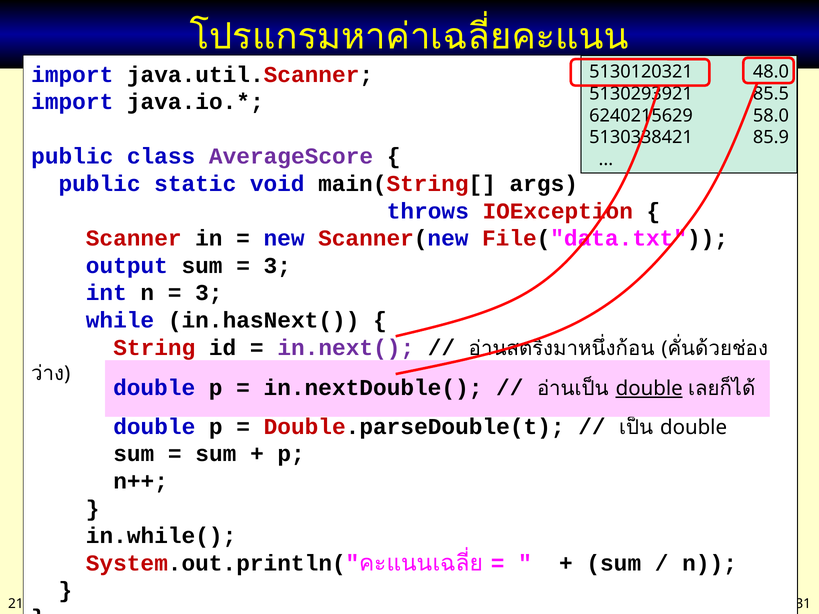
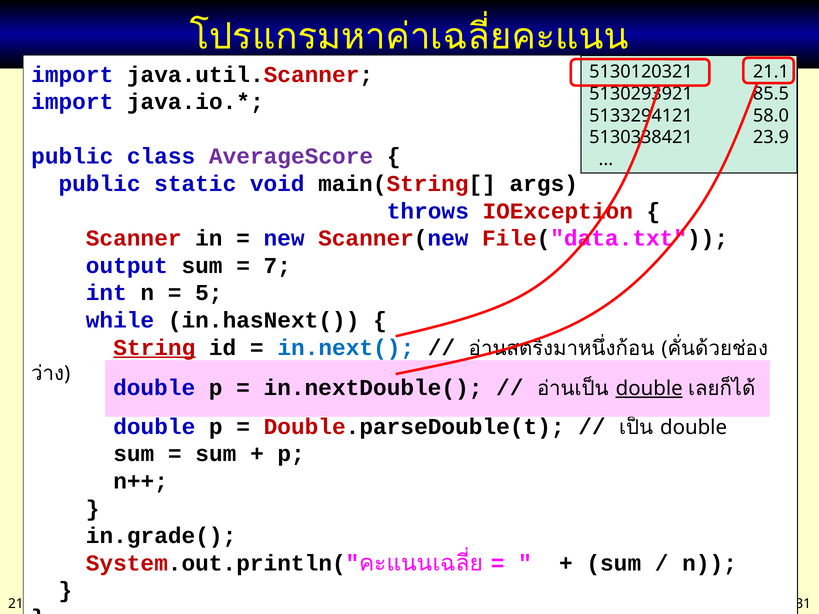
48.0: 48.0 -> 21.1
6240215629: 6240215629 -> 5133294121
85.9: 85.9 -> 23.9
3 at (277, 266): 3 -> 7
3 at (209, 293): 3 -> 5
String at (154, 348) underline: none -> present
in.next( colour: purple -> blue
in.while(: in.while( -> in.grade(
